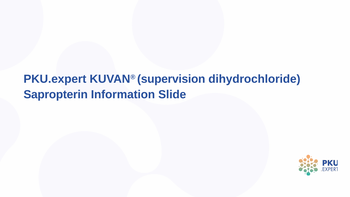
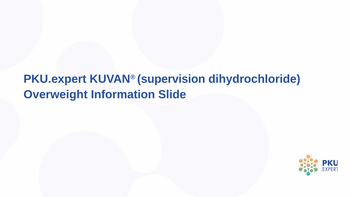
Sapropterin: Sapropterin -> Overweight
